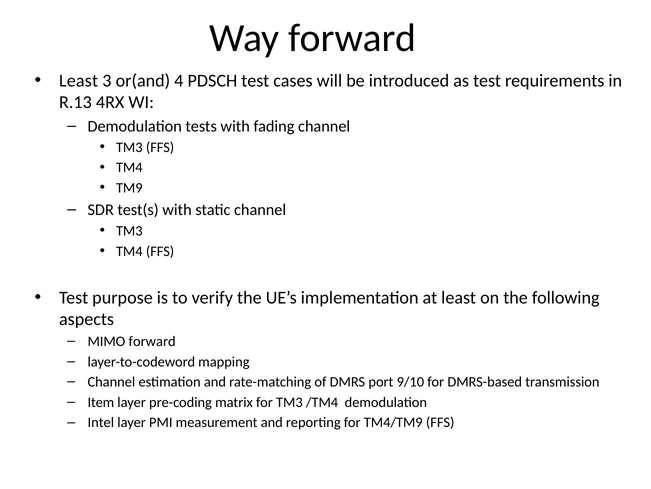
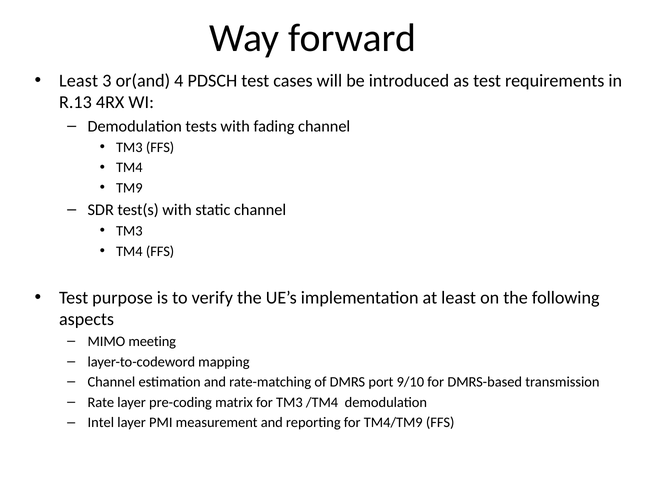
MIMO forward: forward -> meeting
Item: Item -> Rate
